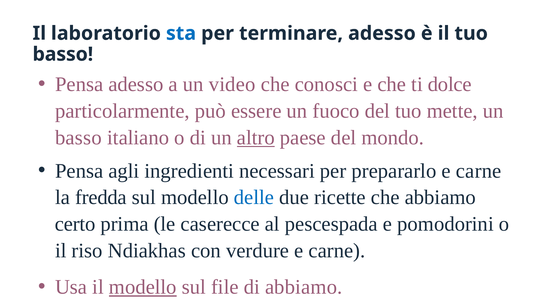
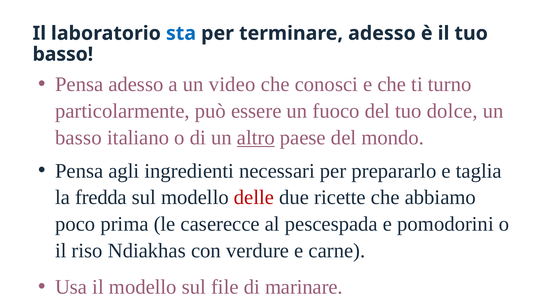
dolce: dolce -> turno
mette: mette -> dolce
prepararlo e carne: carne -> taglia
delle colour: blue -> red
certo: certo -> poco
modello at (143, 287) underline: present -> none
di abbiamo: abbiamo -> marinare
